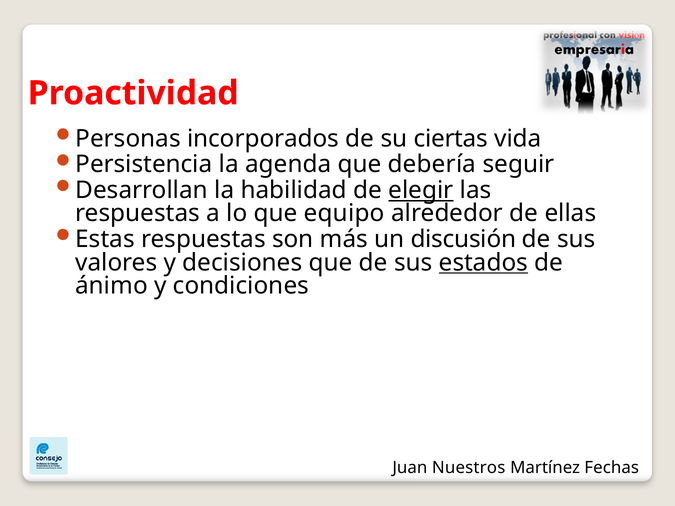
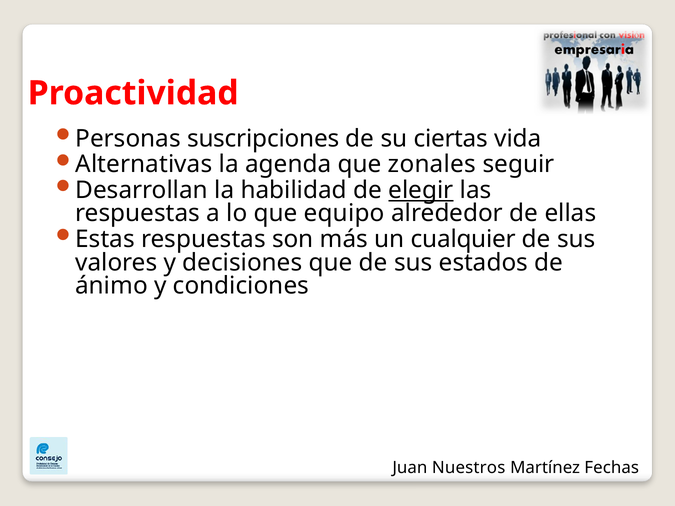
incorporados: incorporados -> suscripciones
Persistencia: Persistencia -> Alternativas
debería: debería -> zonales
discusión: discusión -> cualquier
estados underline: present -> none
